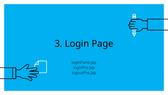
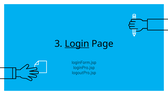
Login underline: none -> present
